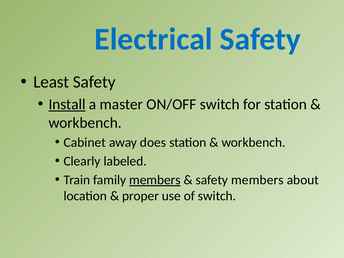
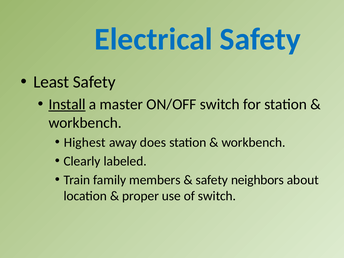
Cabinet: Cabinet -> Highest
members at (155, 180) underline: present -> none
safety members: members -> neighbors
